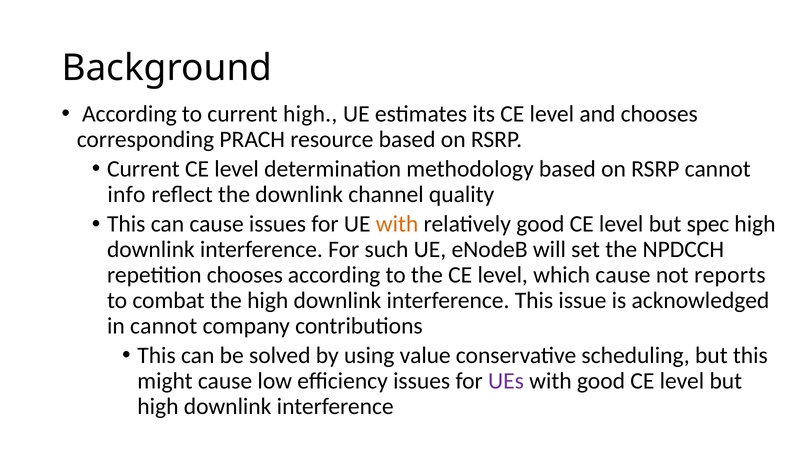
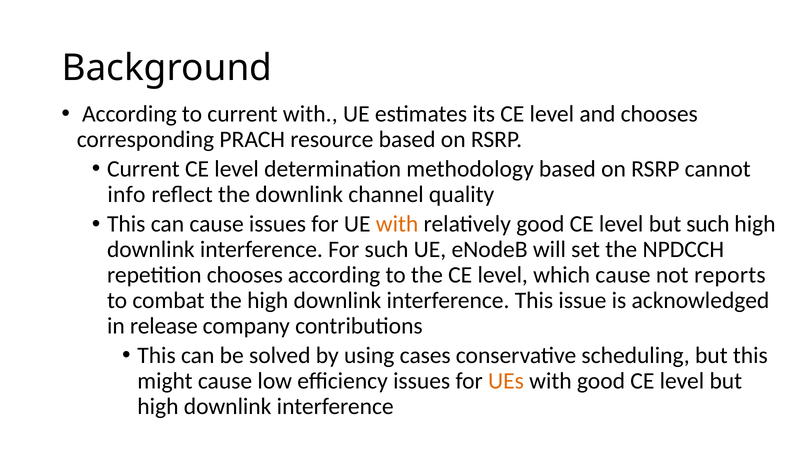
current high: high -> with
but spec: spec -> such
in cannot: cannot -> release
value: value -> cases
UEs colour: purple -> orange
